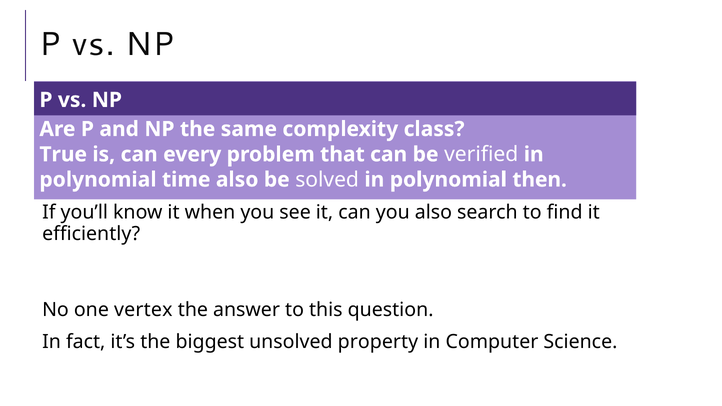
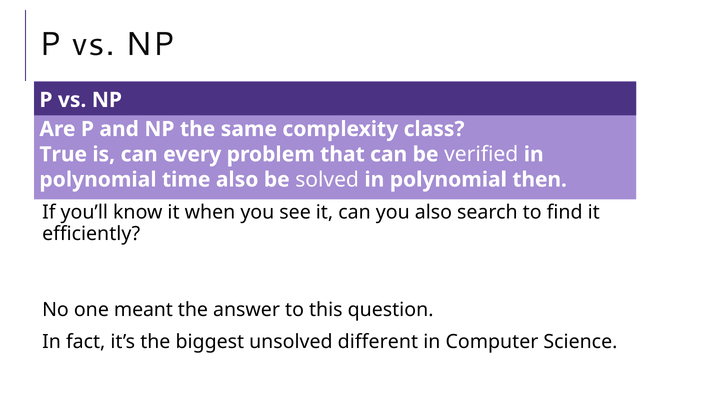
vertex: vertex -> meant
property: property -> different
